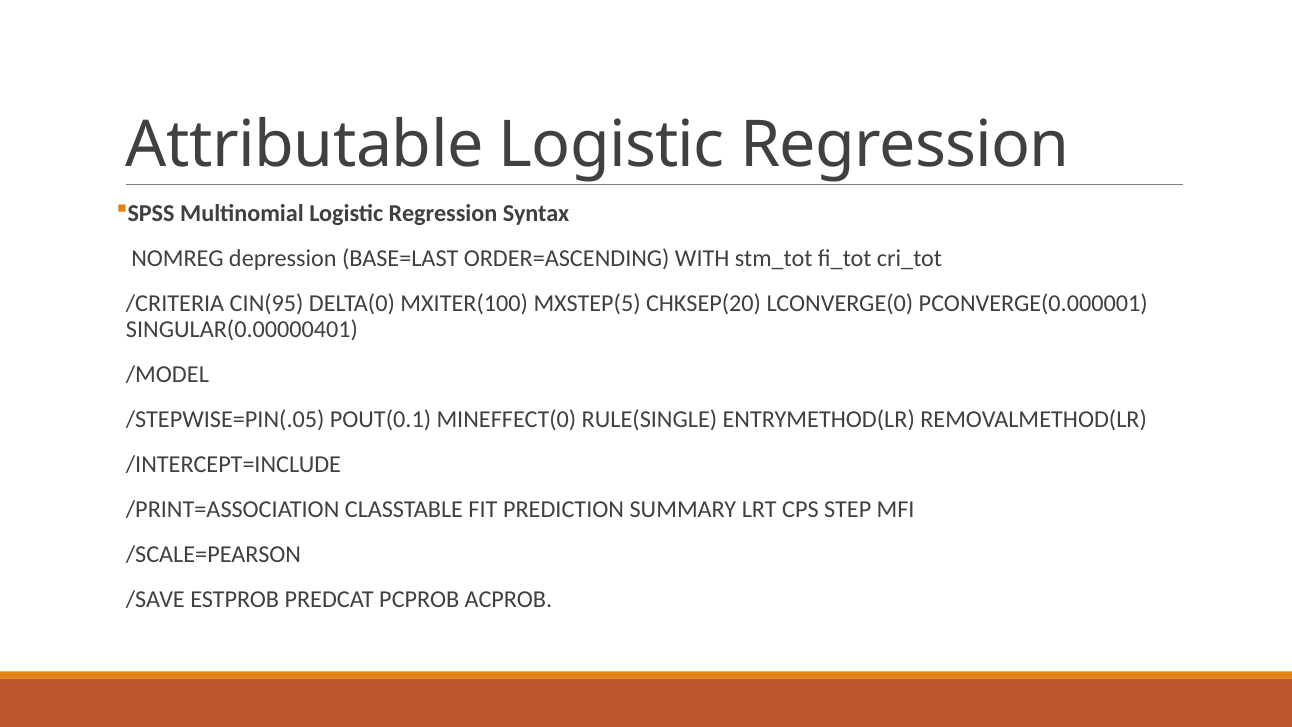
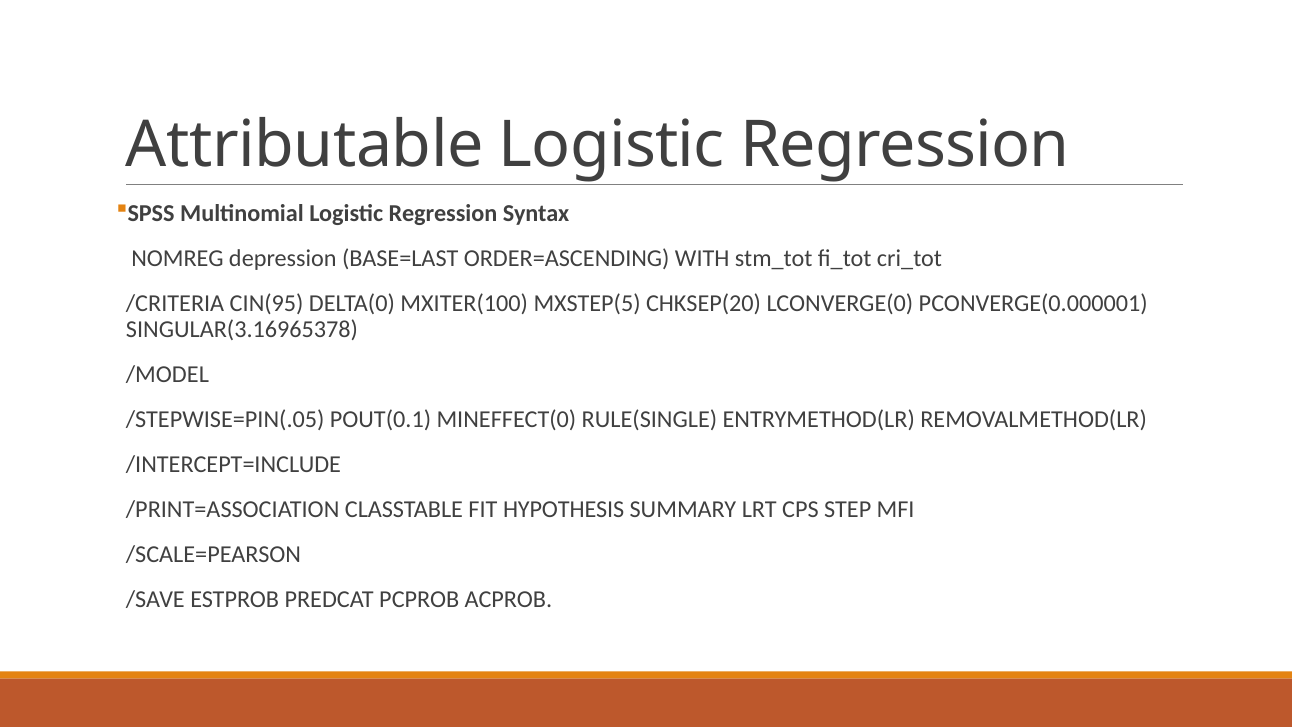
SINGULAR(0.00000401: SINGULAR(0.00000401 -> SINGULAR(3.16965378
PREDICTION: PREDICTION -> HYPOTHESIS
